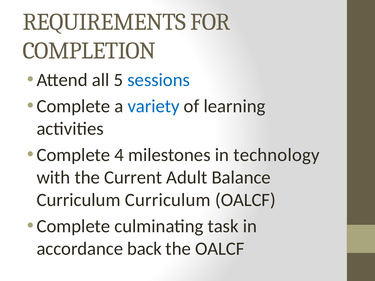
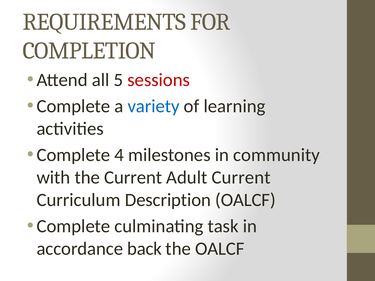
sessions colour: blue -> red
technology: technology -> community
Adult Balance: Balance -> Current
Curriculum Curriculum: Curriculum -> Description
